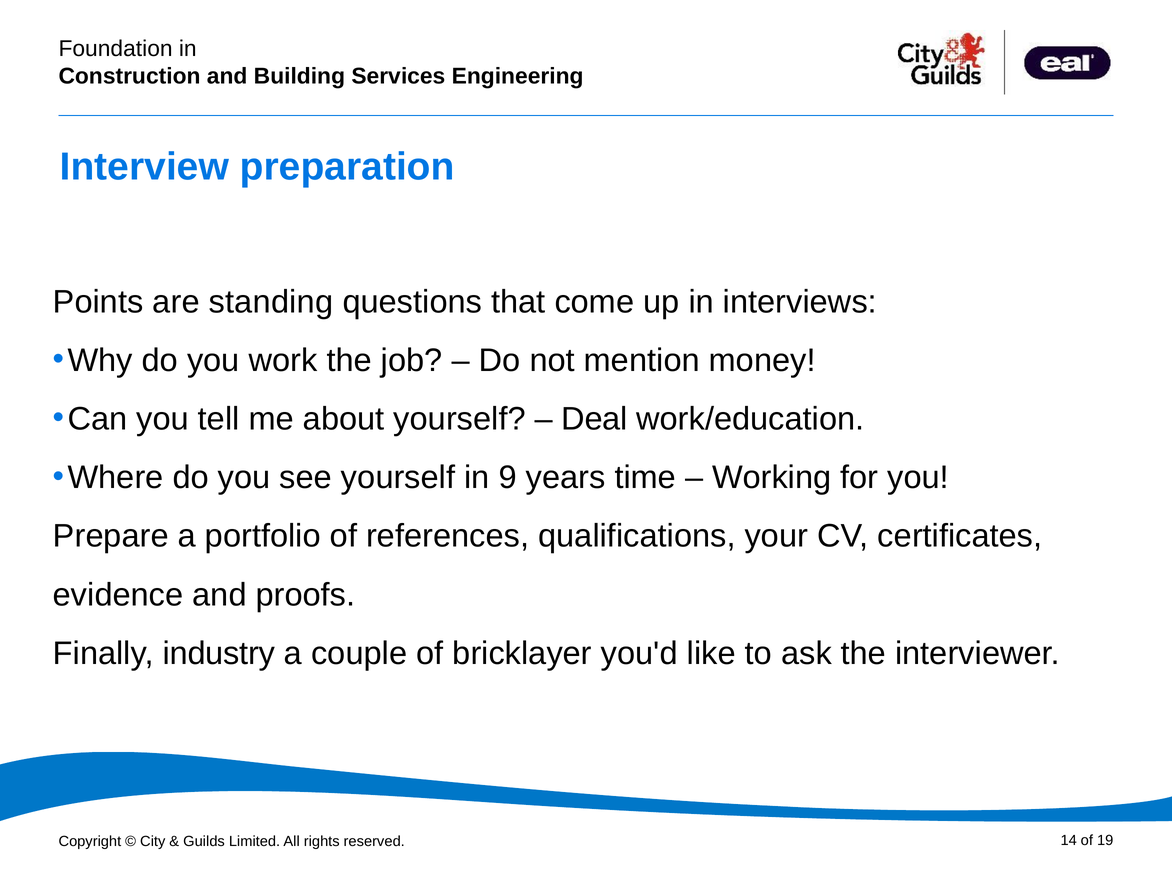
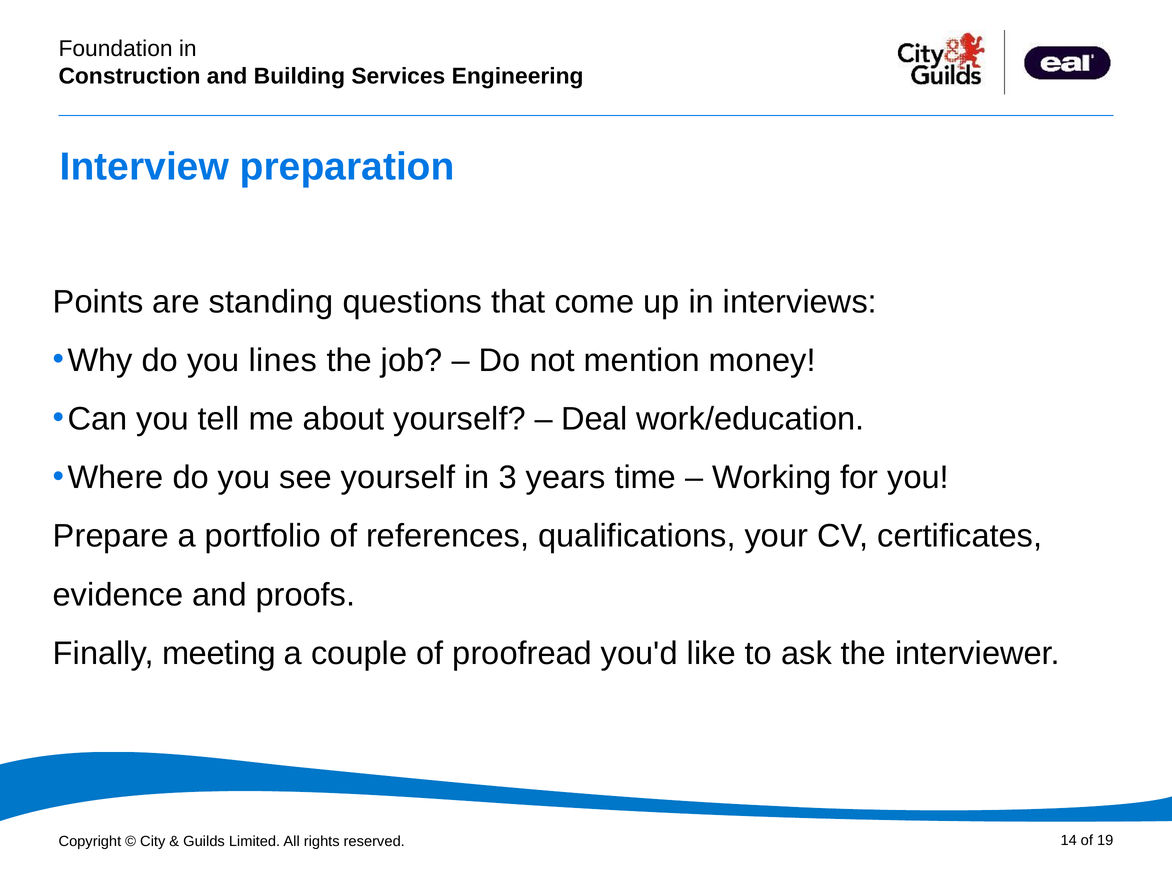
work: work -> lines
9: 9 -> 3
industry: industry -> meeting
bricklayer: bricklayer -> proofread
